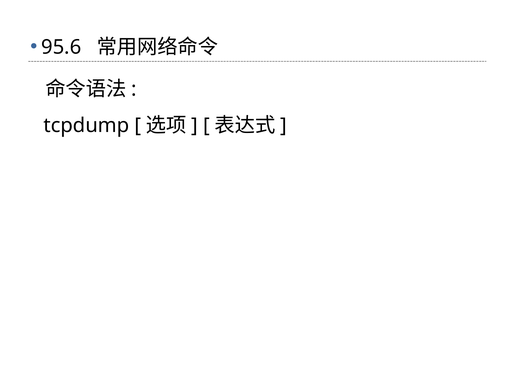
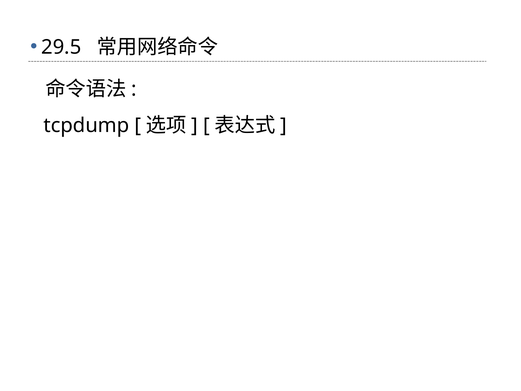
95.6: 95.6 -> 29.5
